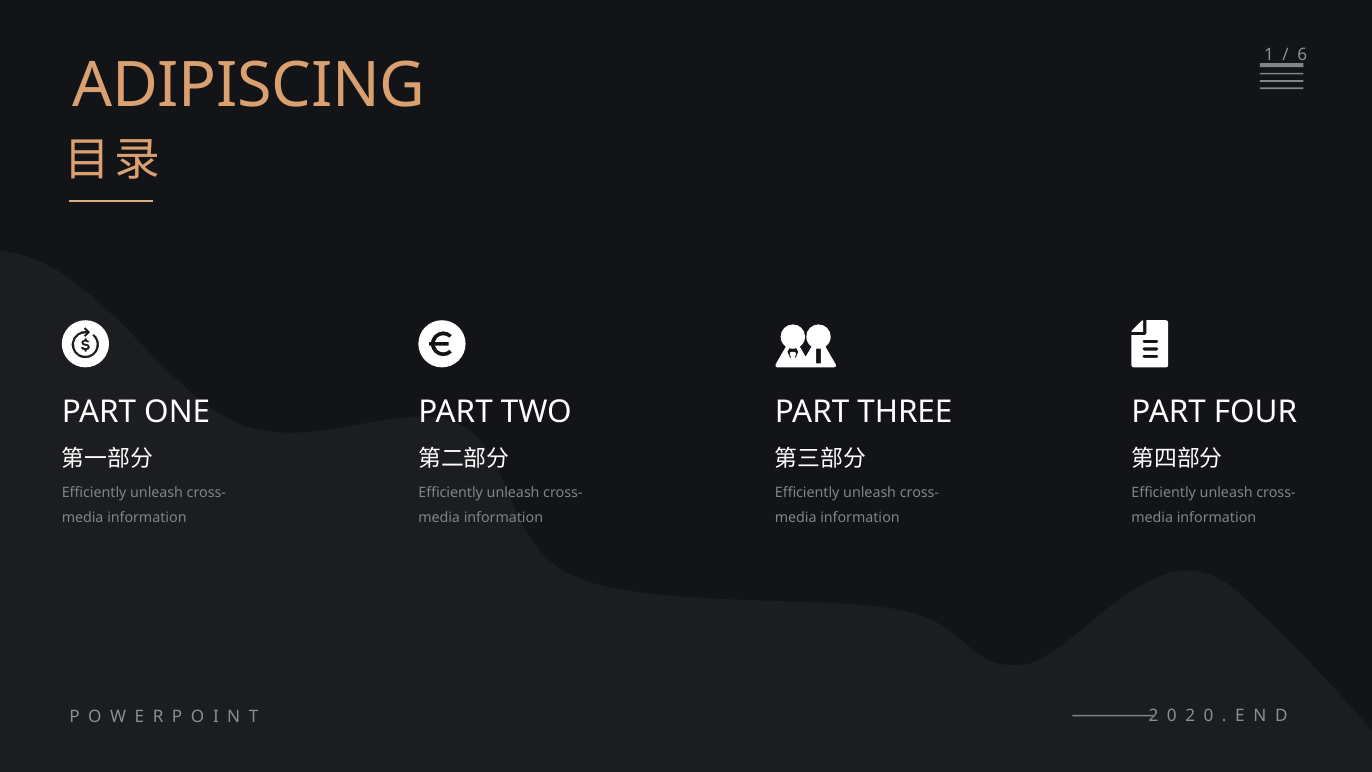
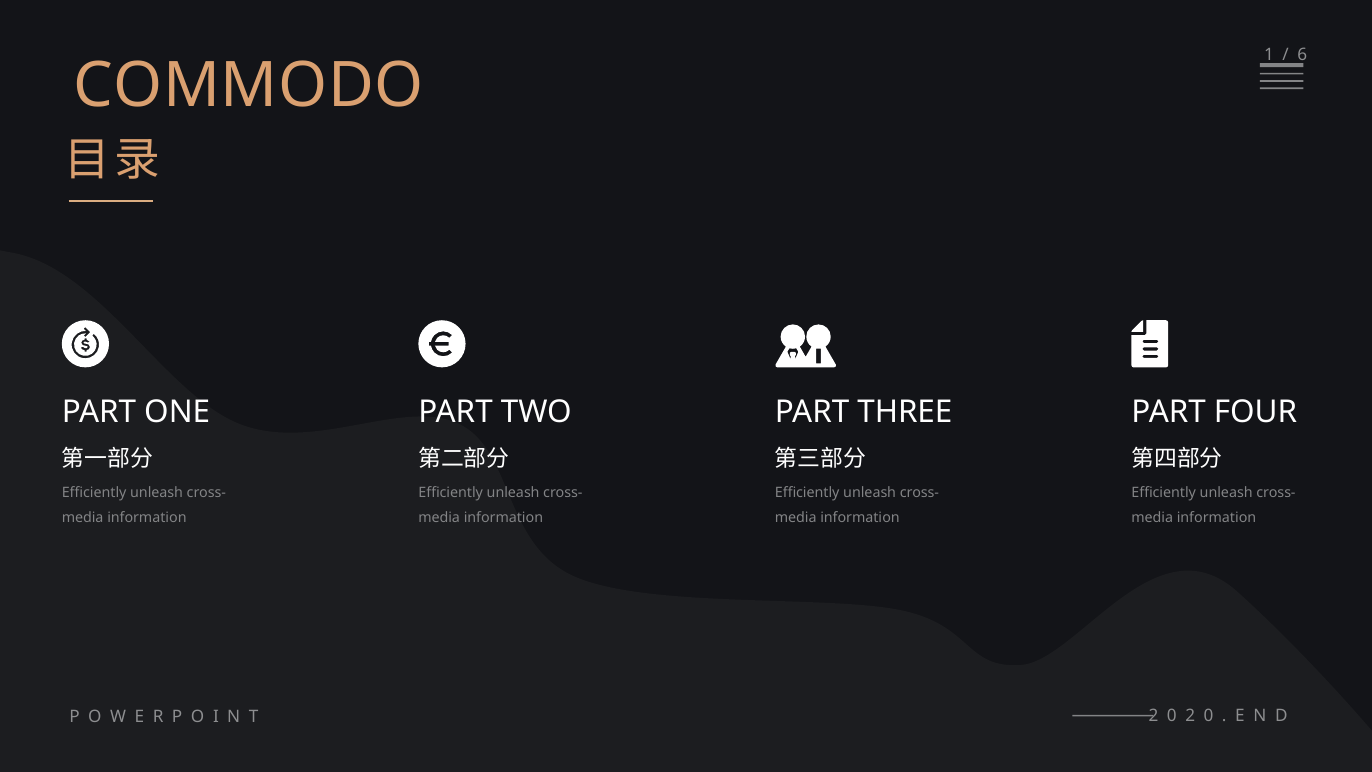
ADIPISCING: ADIPISCING -> COMMODO
